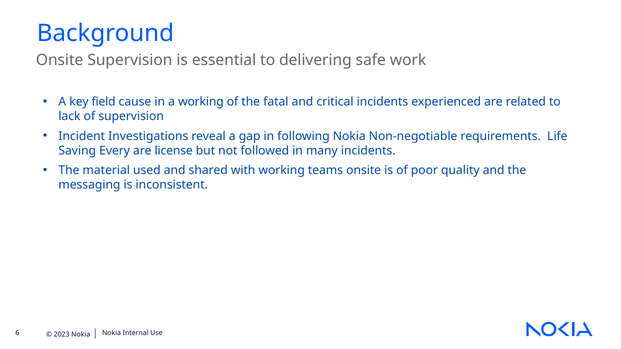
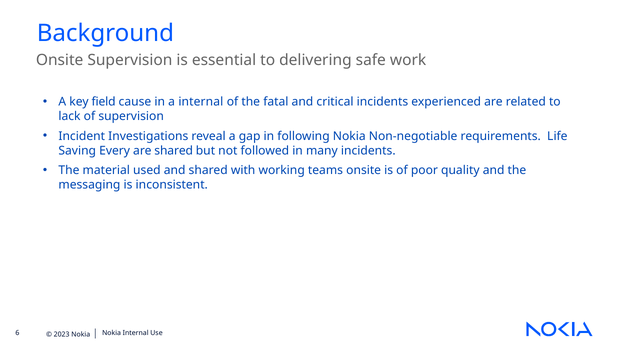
a working: working -> internal
are license: license -> shared
